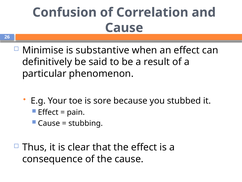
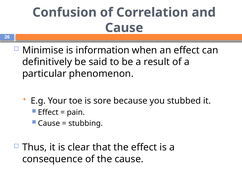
substantive: substantive -> information
